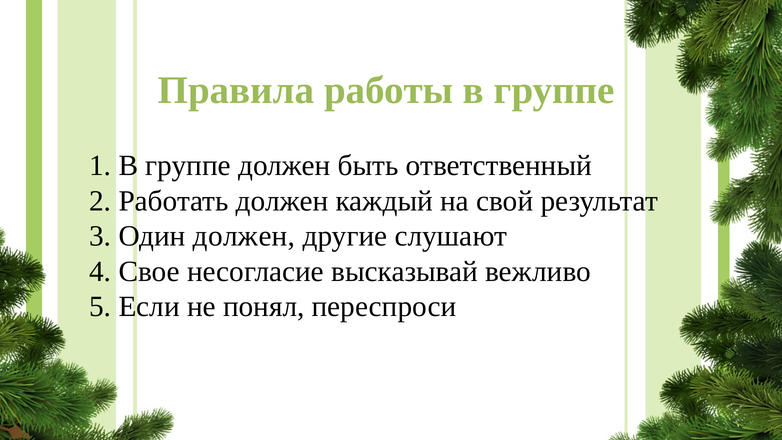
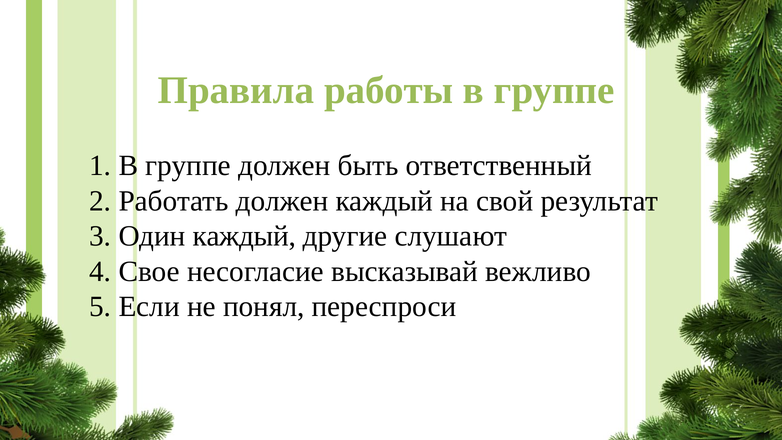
Один должен: должен -> каждый
